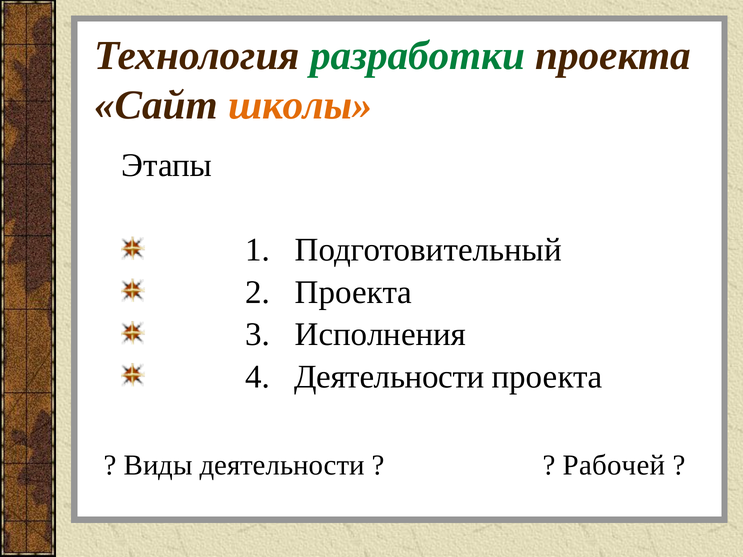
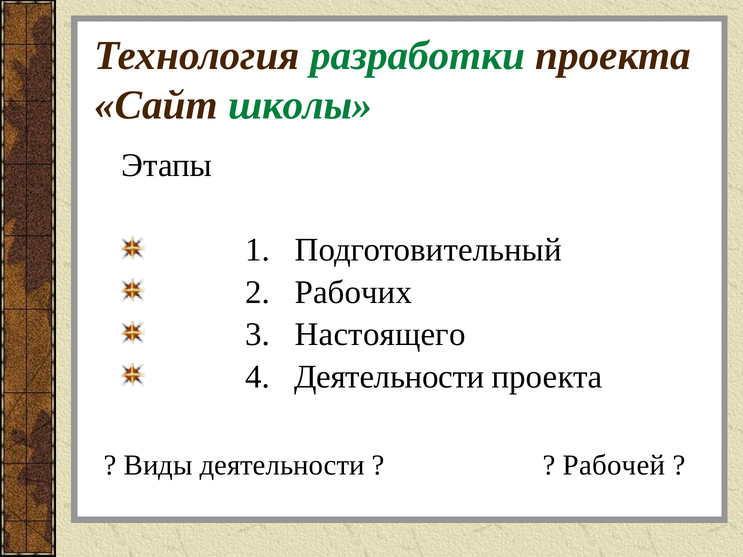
школы colour: orange -> green
2 Проекта: Проекта -> Рабочих
Исполнения: Исполнения -> Настоящего
